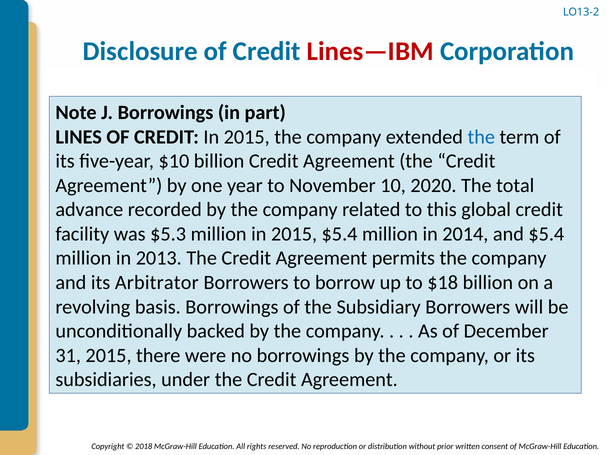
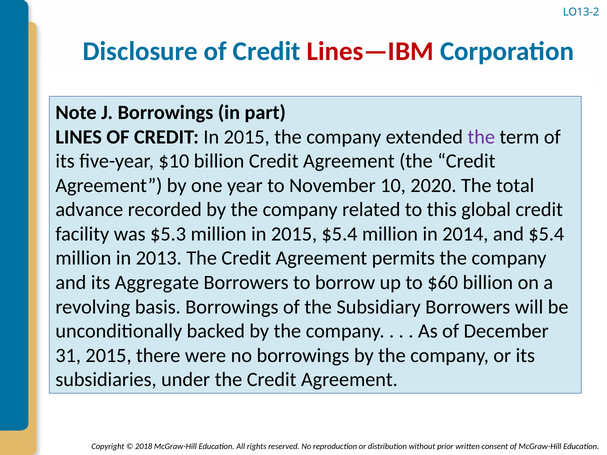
the at (481, 137) colour: blue -> purple
Arbitrator: Arbitrator -> Aggregate
$18: $18 -> $60
